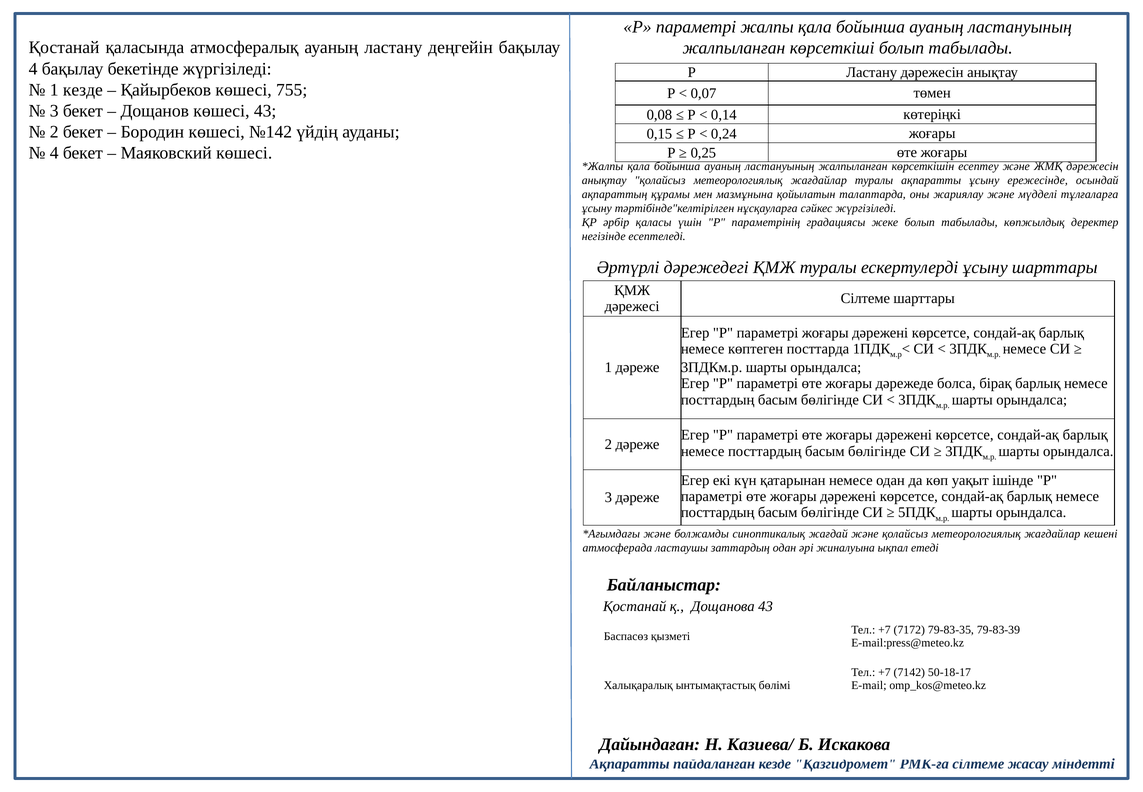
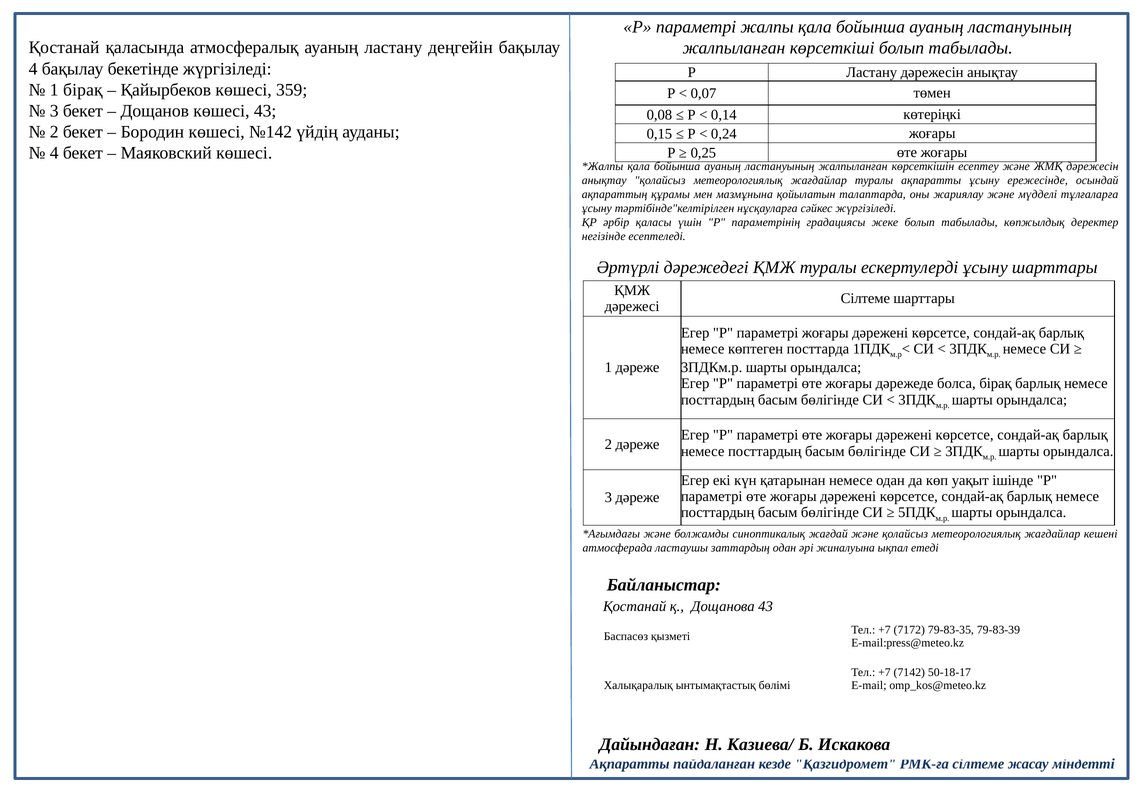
1 кезде: кезде -> бірақ
755: 755 -> 359
